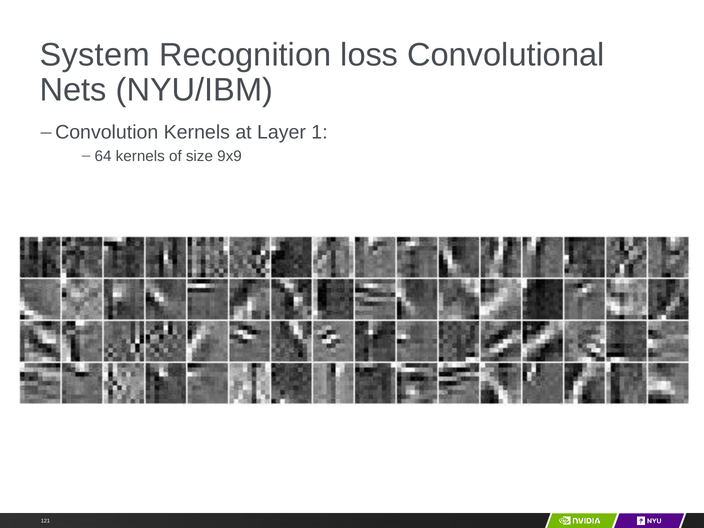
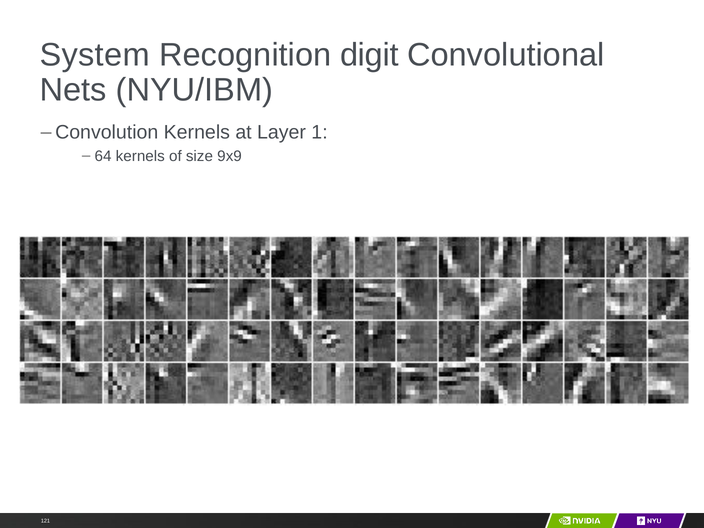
loss: loss -> digit
